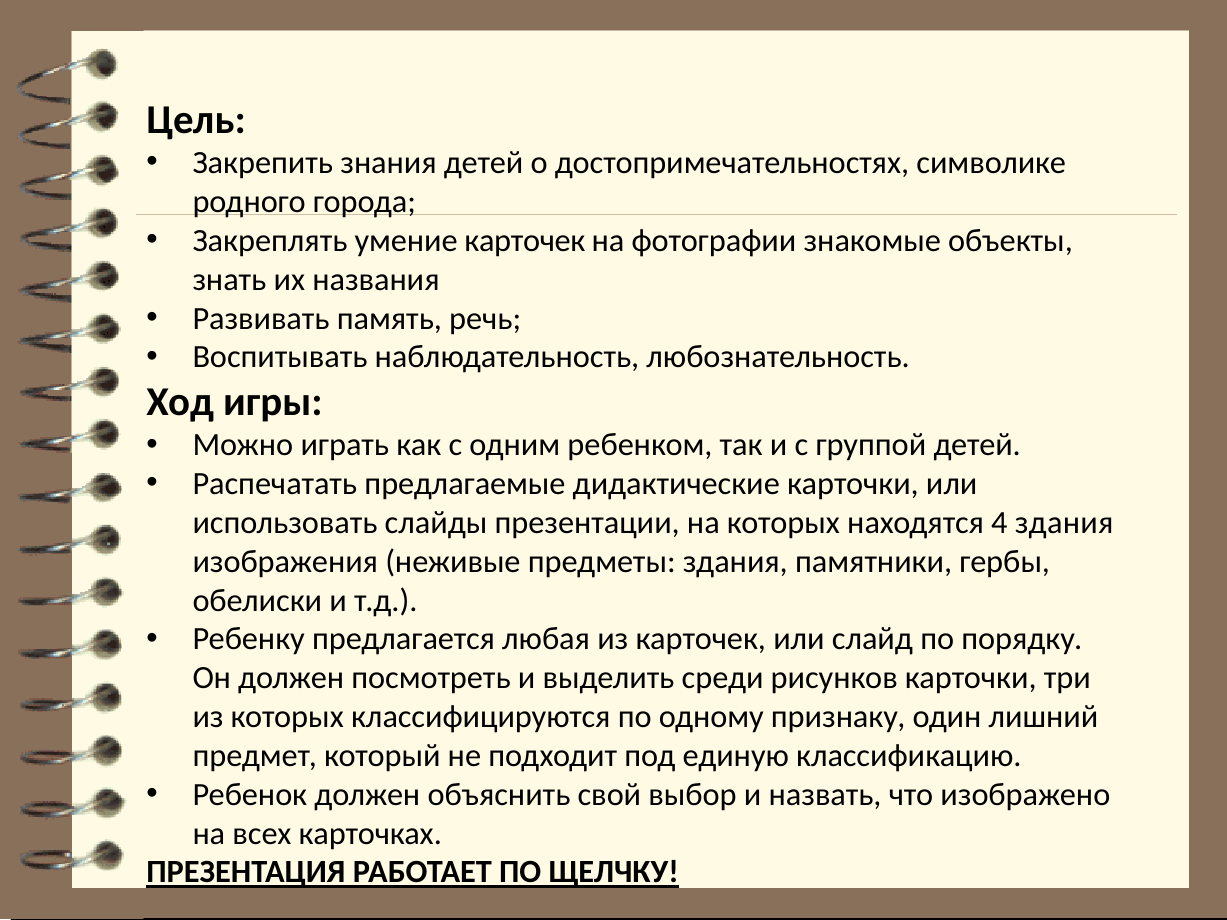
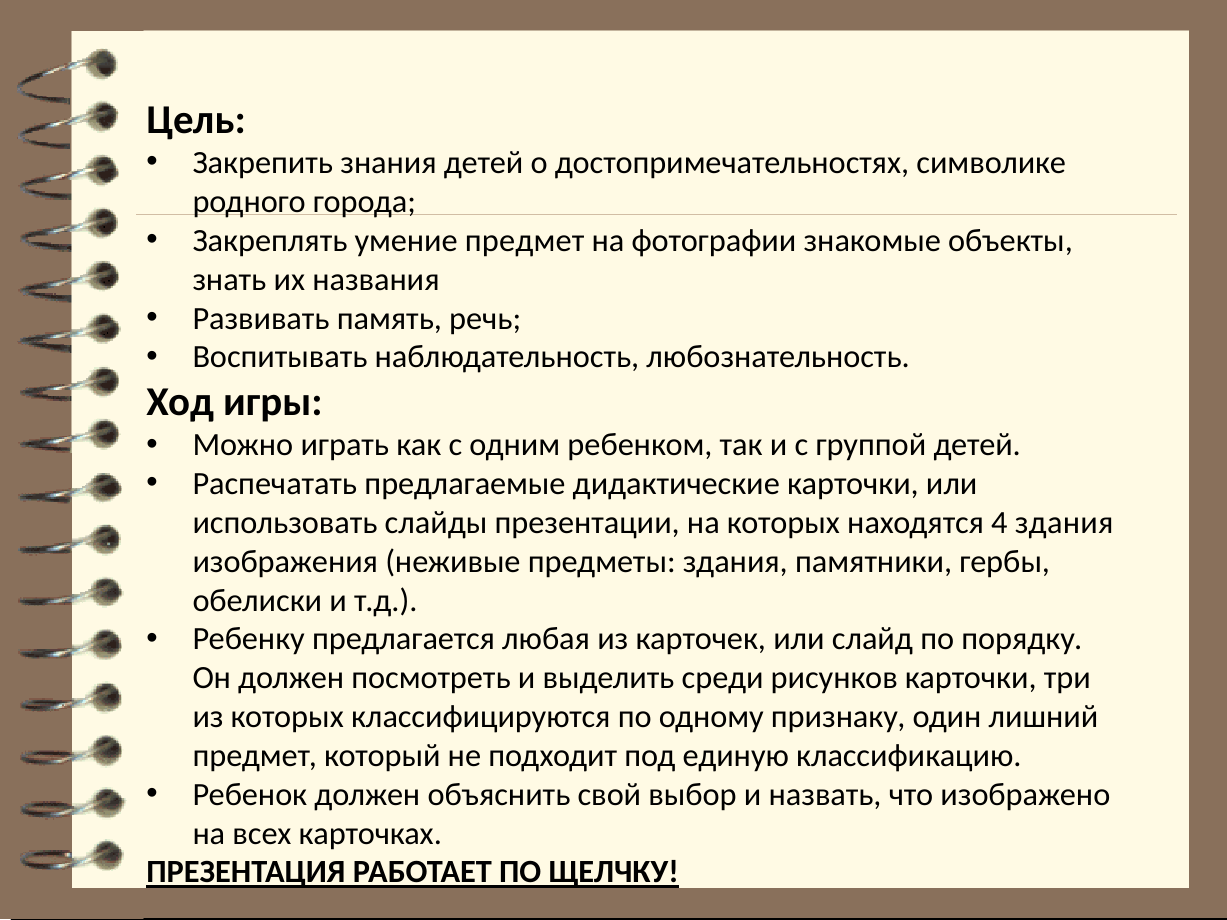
умение карточек: карточек -> предмет
